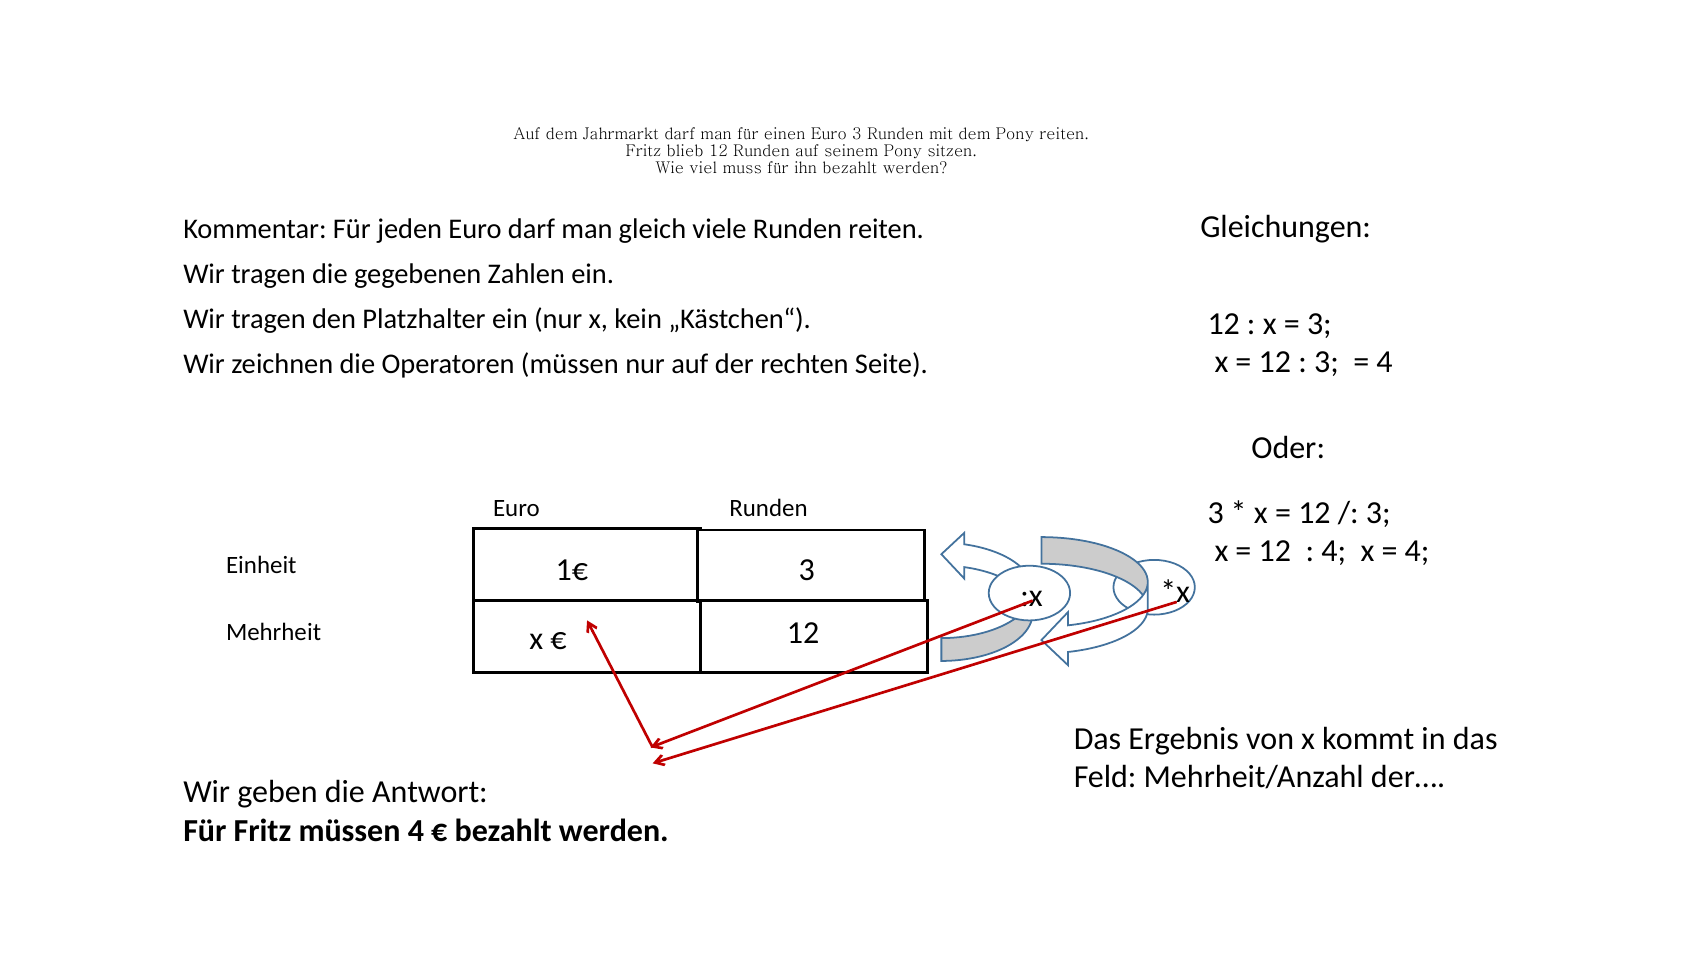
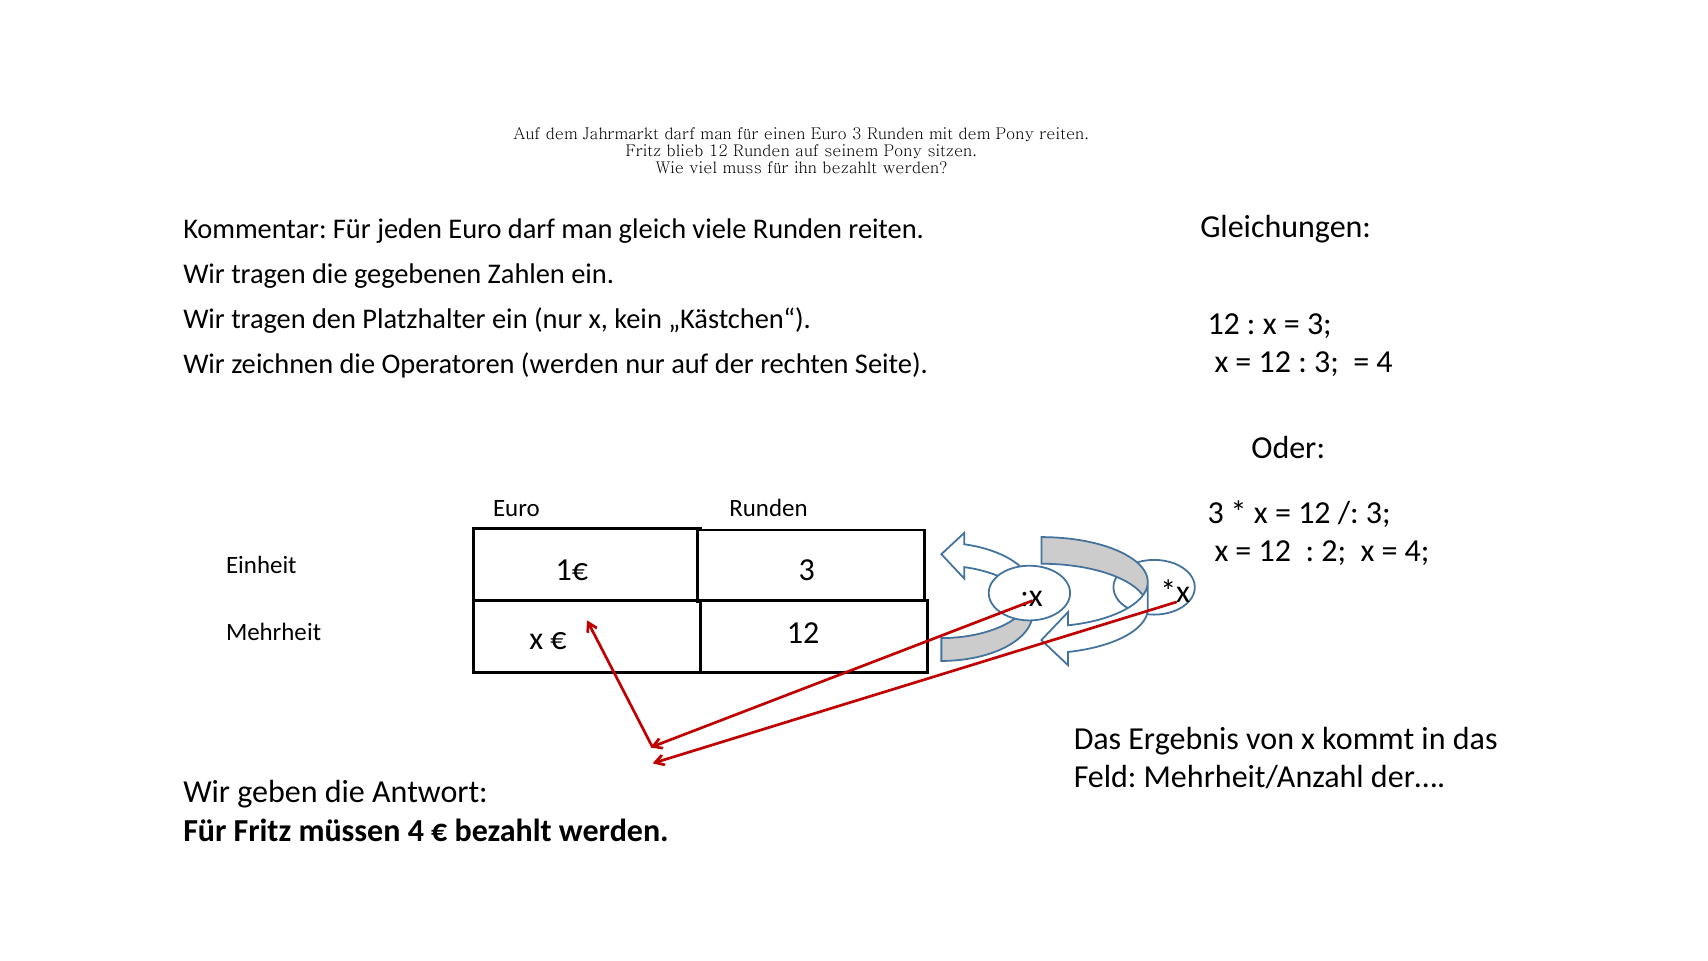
Operatoren müssen: müssen -> werden
4 at (1334, 551): 4 -> 2
